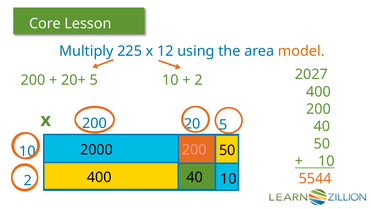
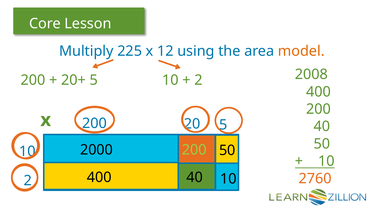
2027: 2027 -> 2008
200 at (194, 150) colour: pink -> light green
5544: 5544 -> 2760
